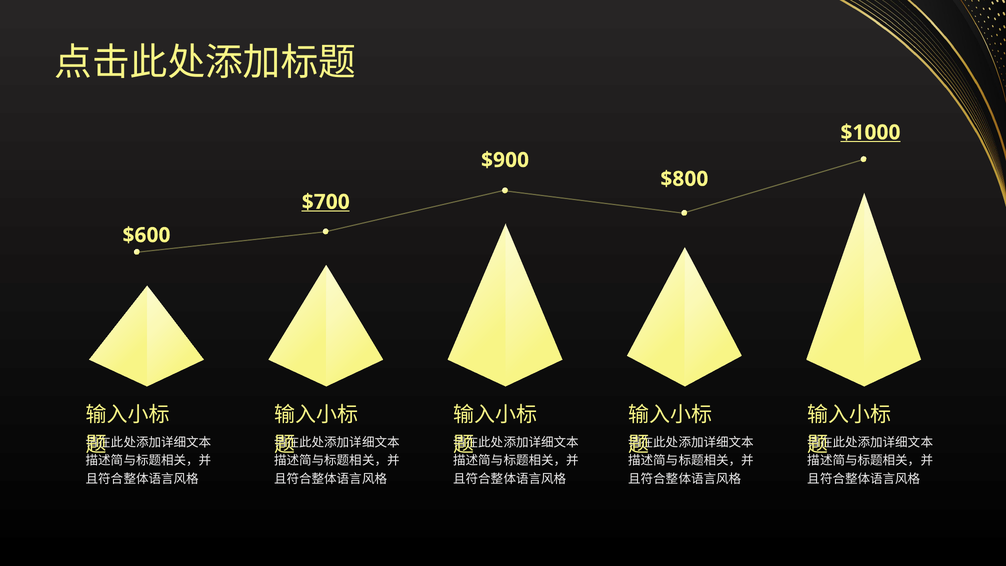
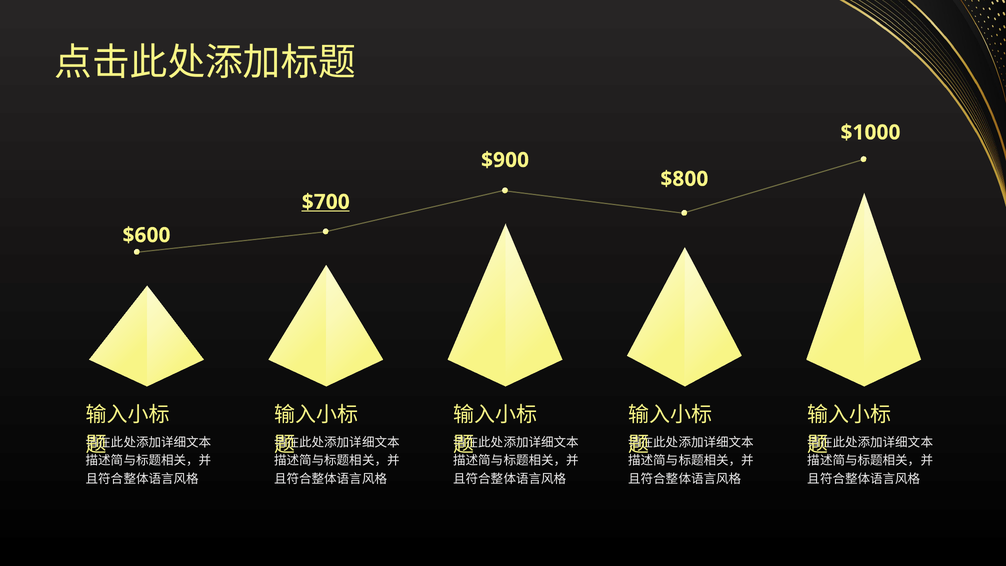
$1000 underline: present -> none
